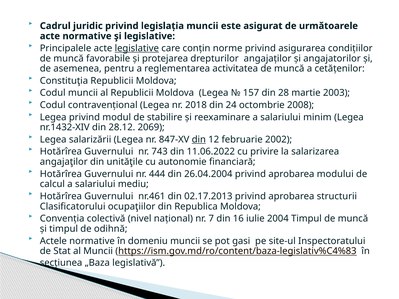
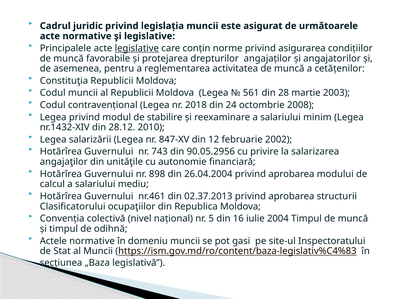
157: 157 -> 561
2069: 2069 -> 2010
din at (199, 140) underline: present -> none
11.06.2022: 11.06.2022 -> 90.05.2956
444: 444 -> 898
02.17.2013: 02.17.2013 -> 02.37.2013
7: 7 -> 5
